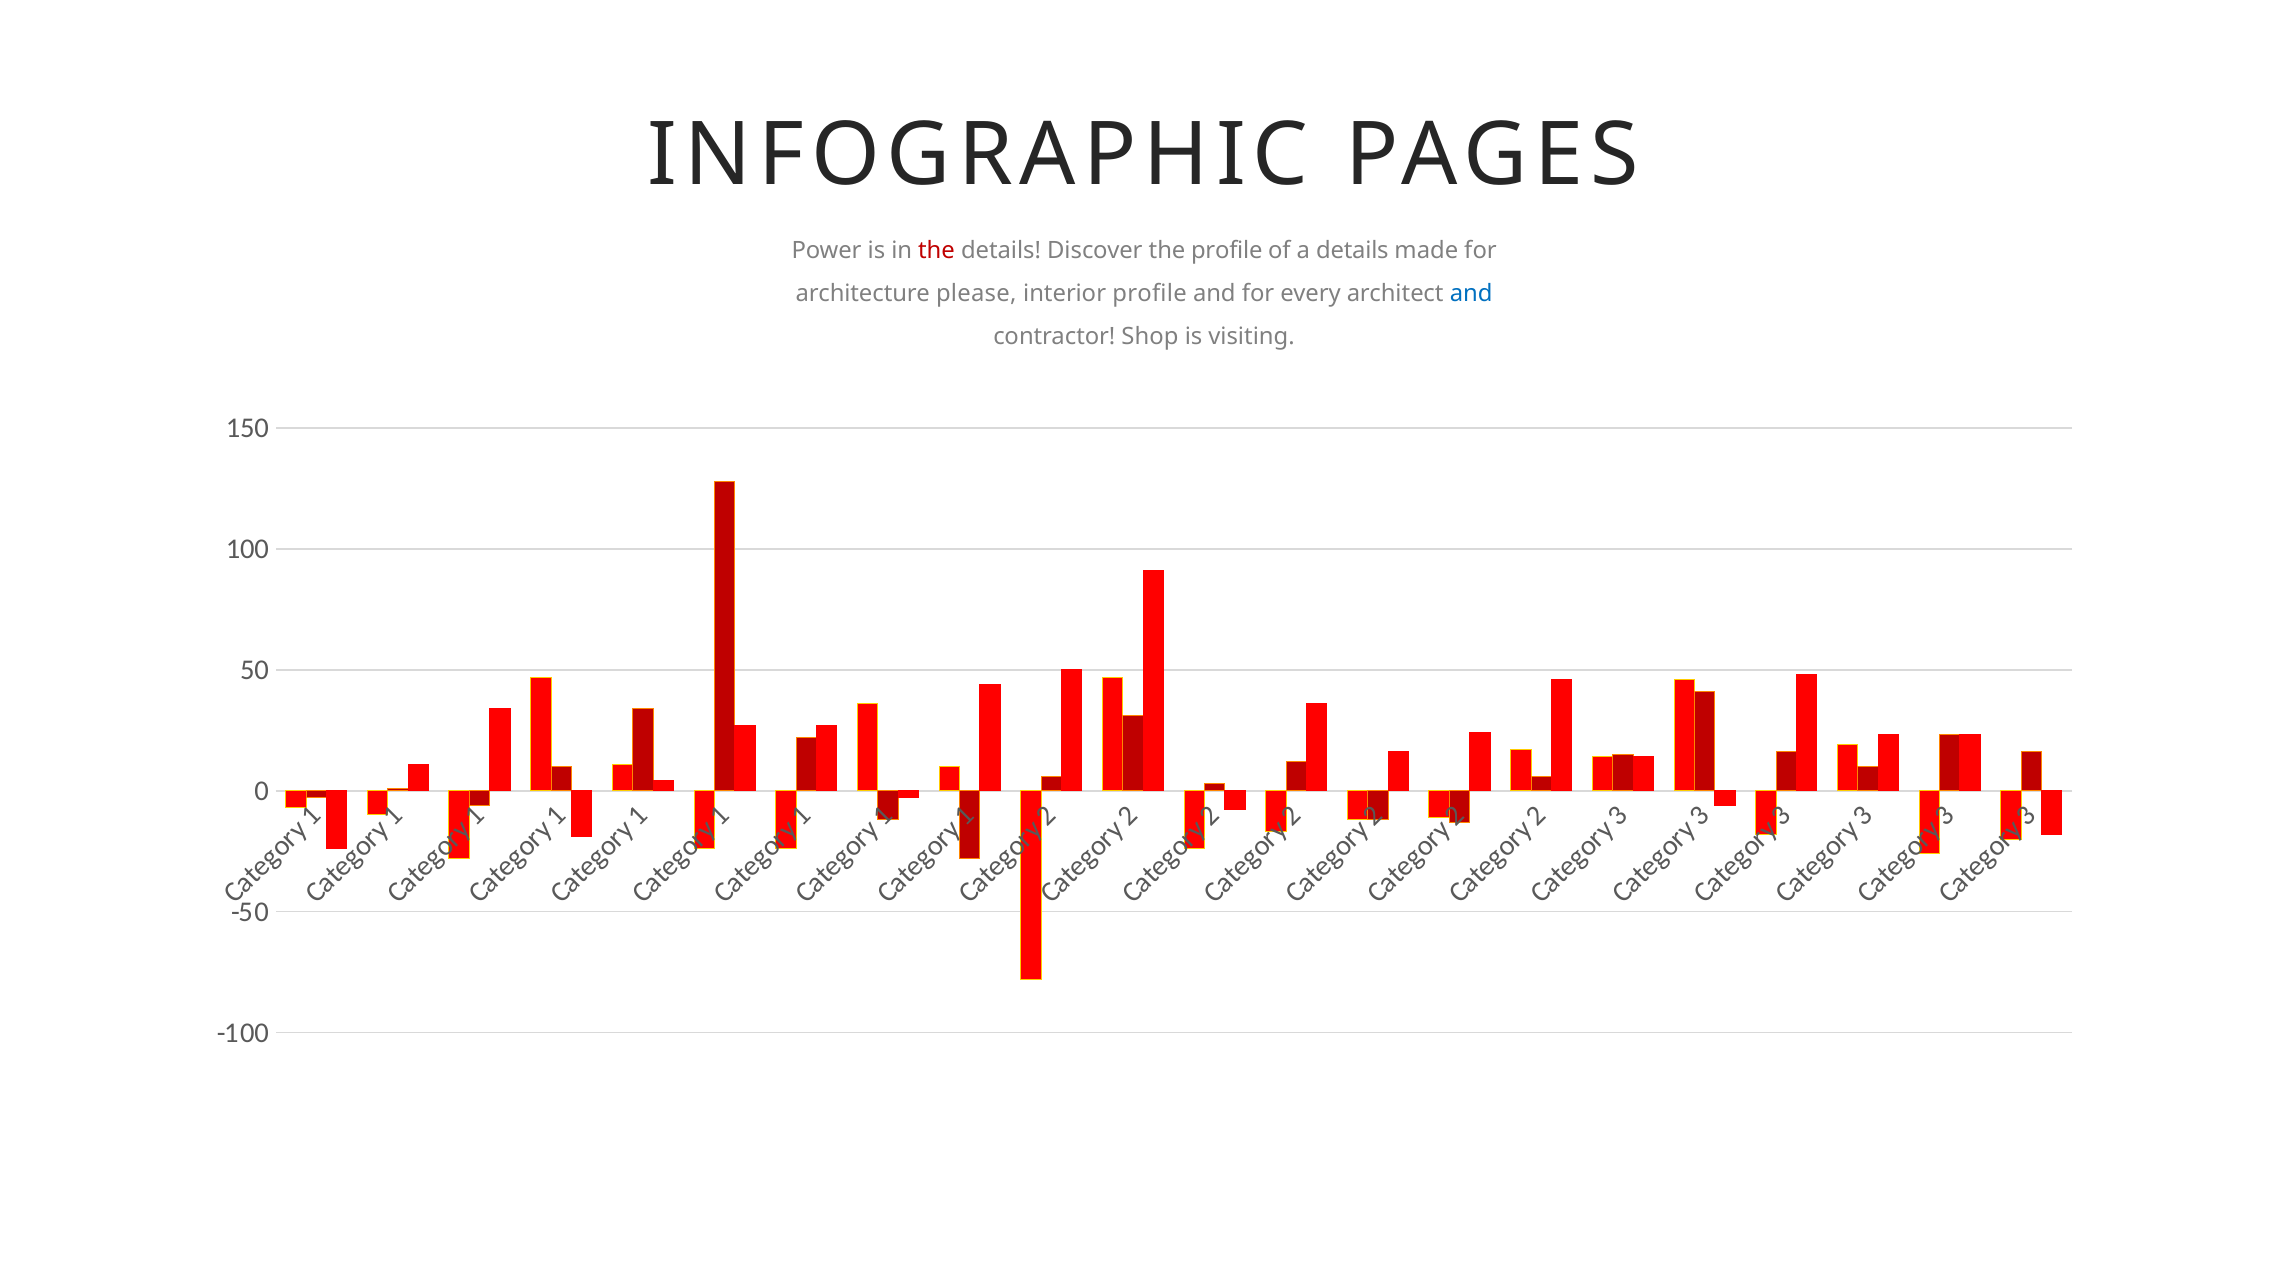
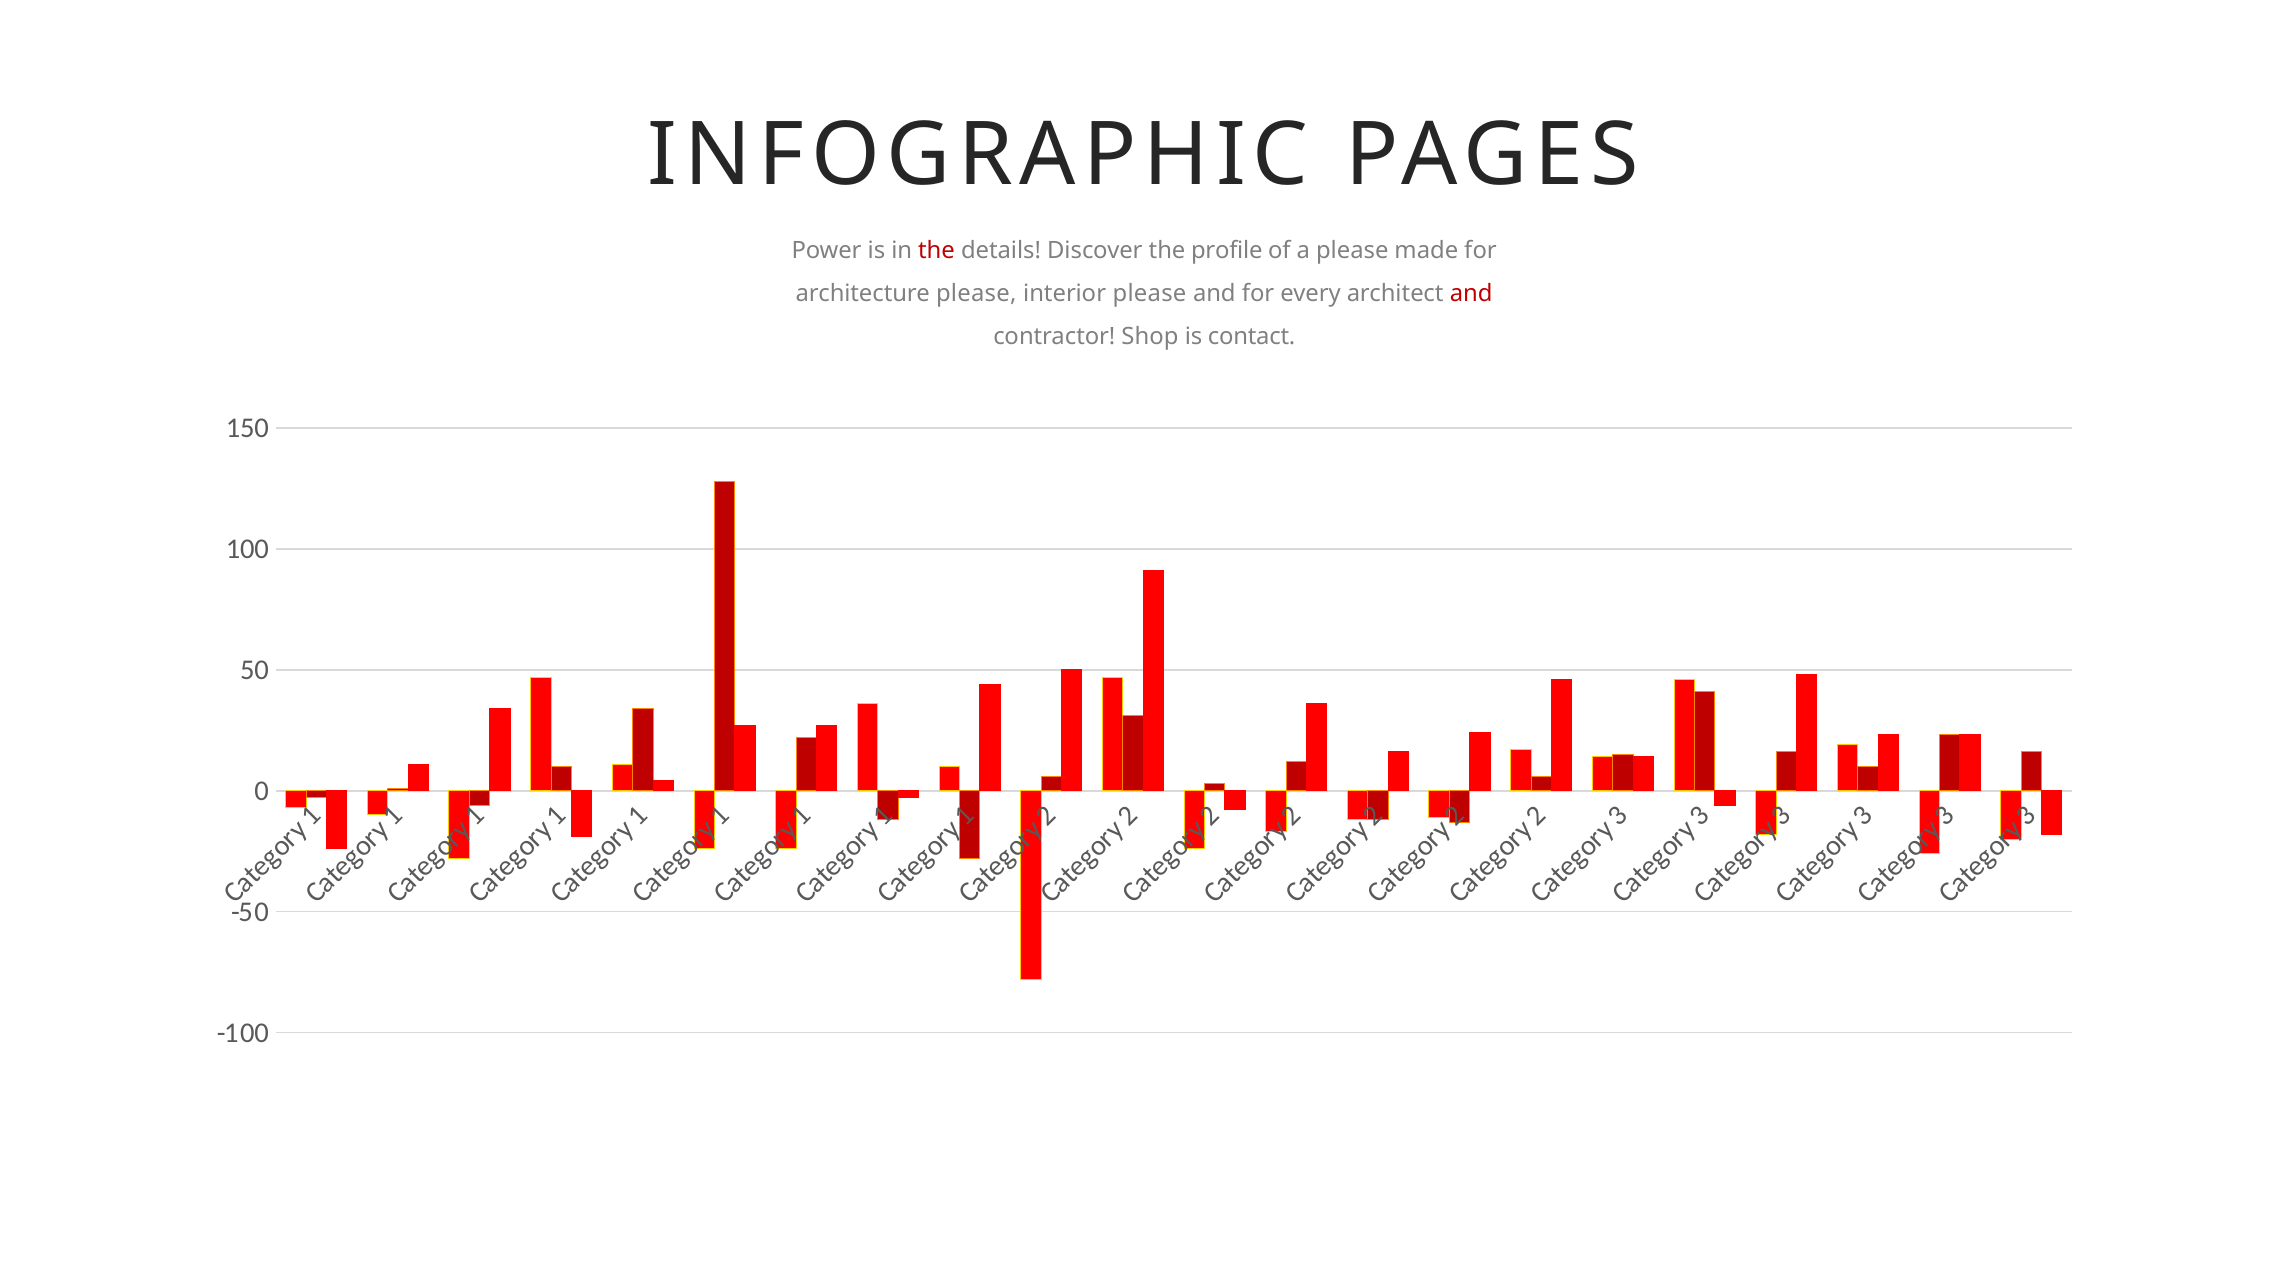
a details: details -> please
interior profile: profile -> please
and at (1471, 293) colour: blue -> red
visiting: visiting -> contact
